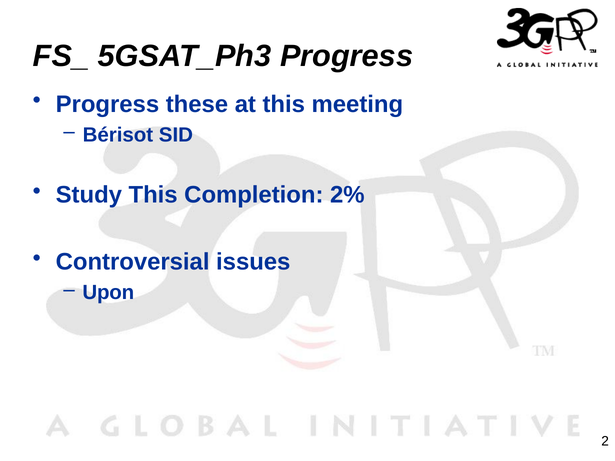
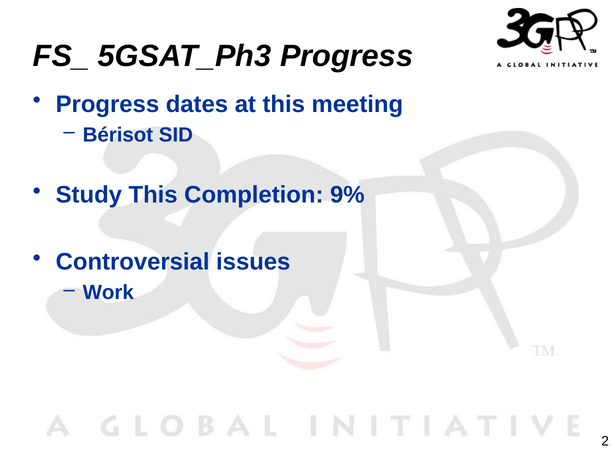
these: these -> dates
2%: 2% -> 9%
Upon: Upon -> Work
